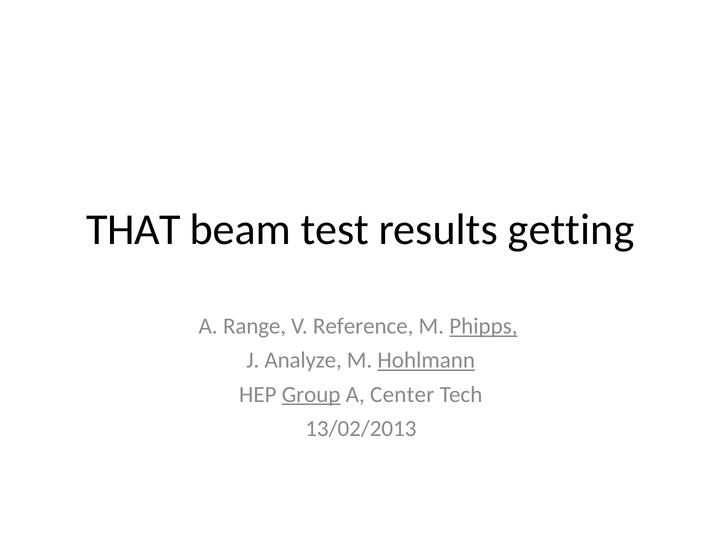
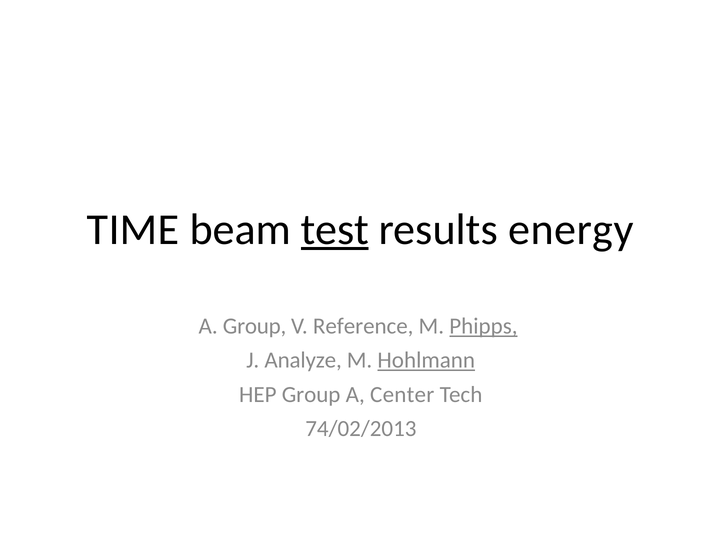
THAT: THAT -> TIME
test underline: none -> present
getting: getting -> energy
A Range: Range -> Group
Group at (311, 394) underline: present -> none
13/02/2013: 13/02/2013 -> 74/02/2013
